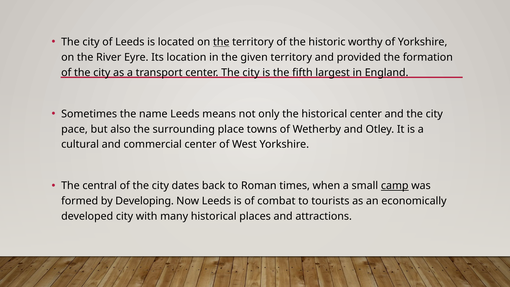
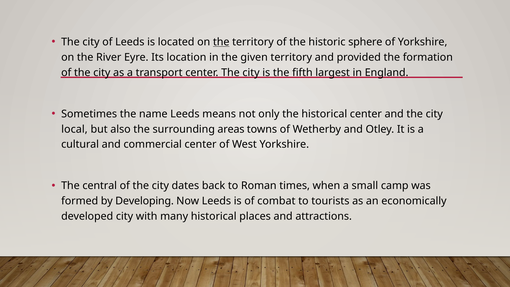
worthy: worthy -> sphere
pace: pace -> local
place: place -> areas
camp underline: present -> none
